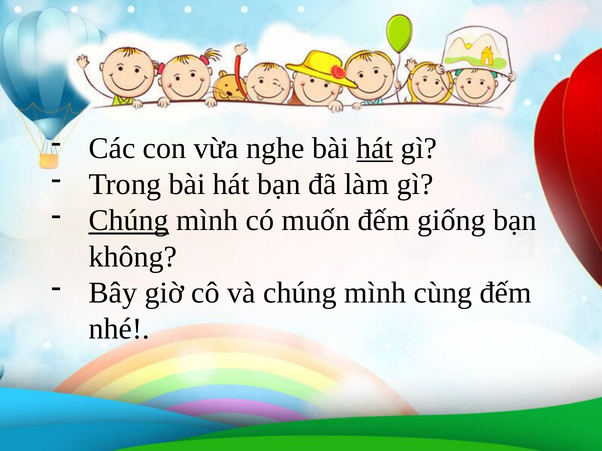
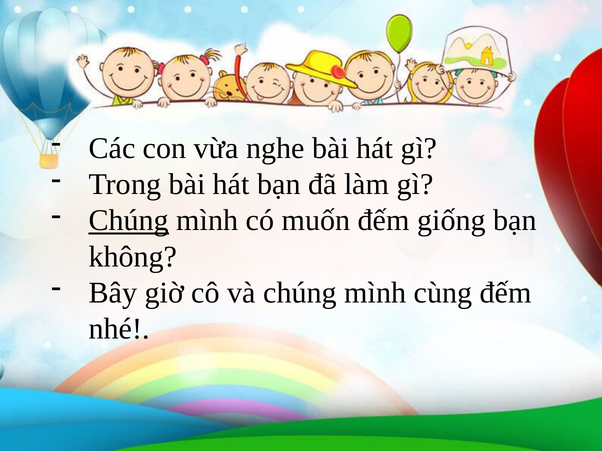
hát at (375, 149) underline: present -> none
